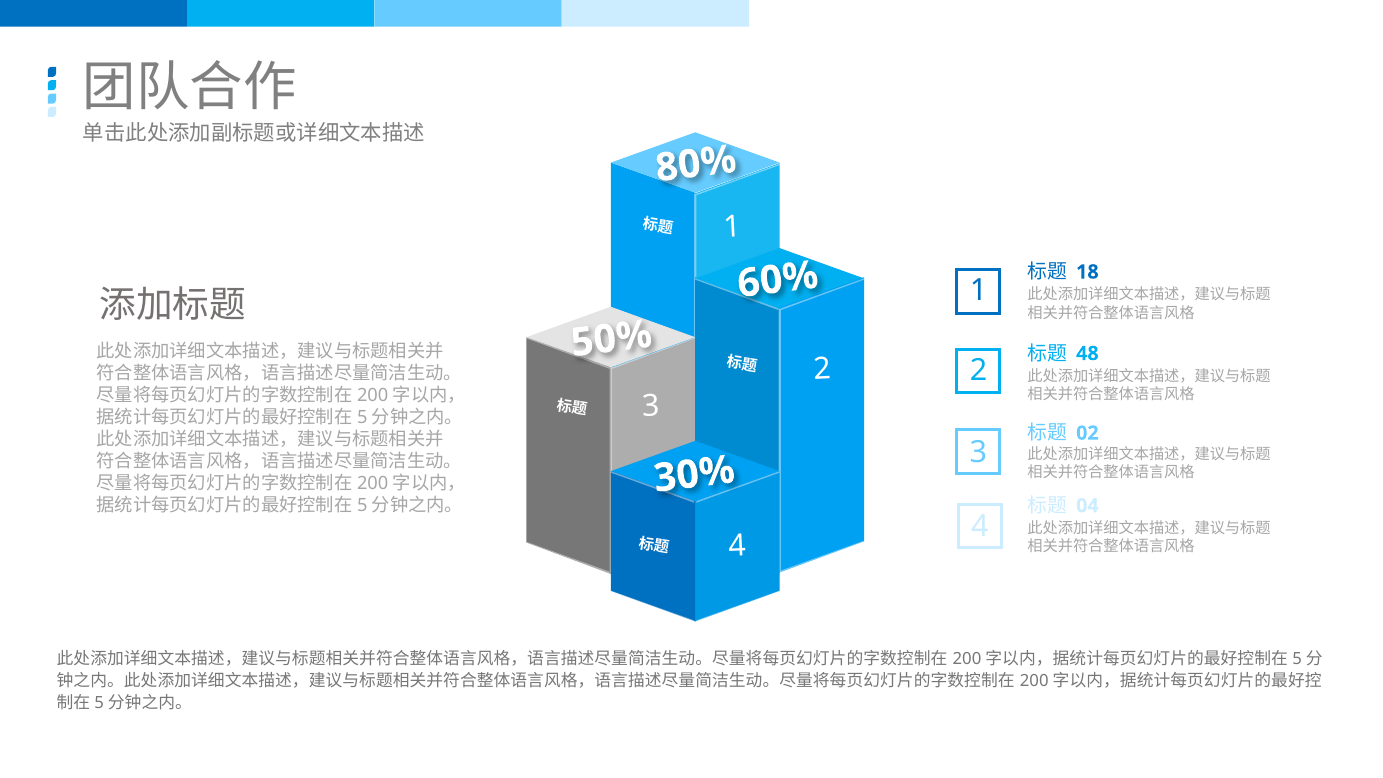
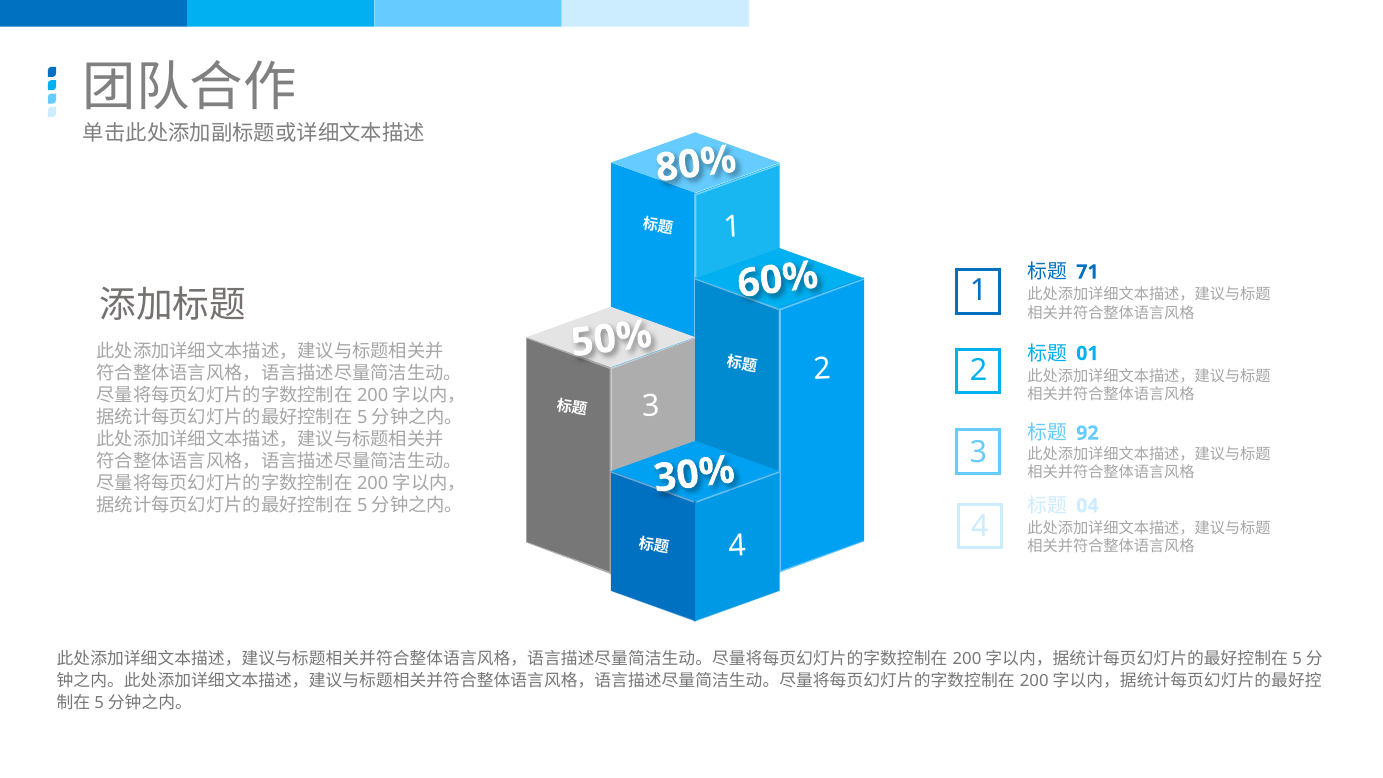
18: 18 -> 71
48: 48 -> 01
02: 02 -> 92
